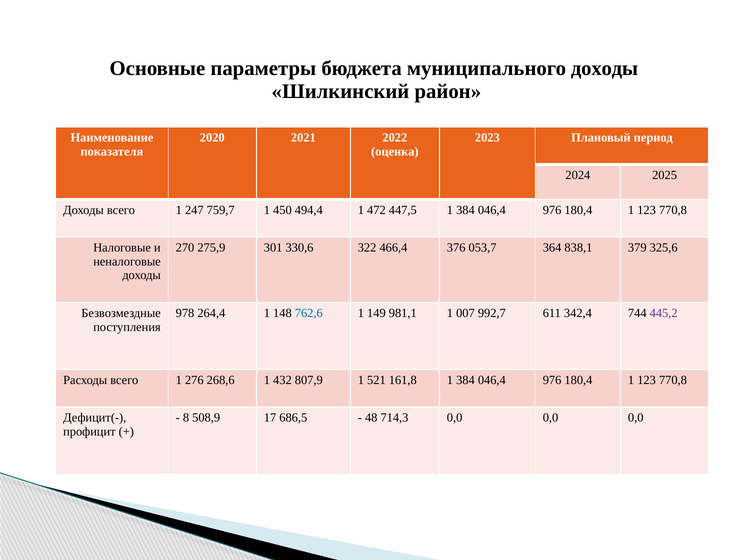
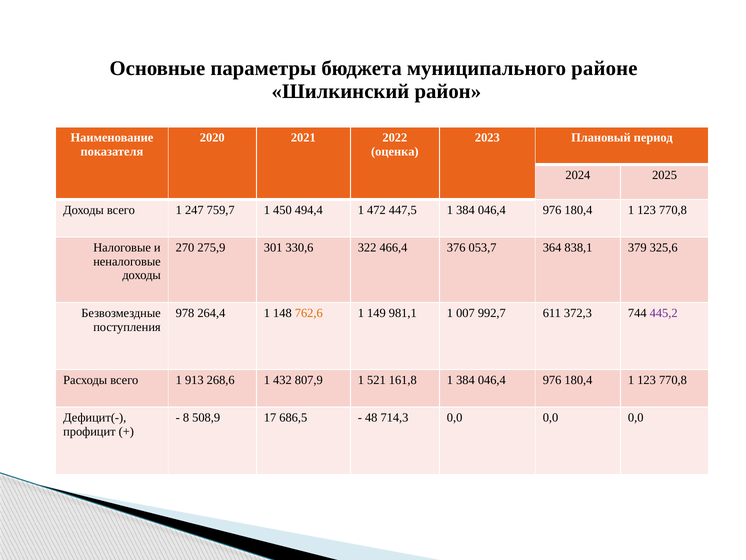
муниципального доходы: доходы -> районе
762,6 colour: blue -> orange
342,4: 342,4 -> 372,3
276: 276 -> 913
